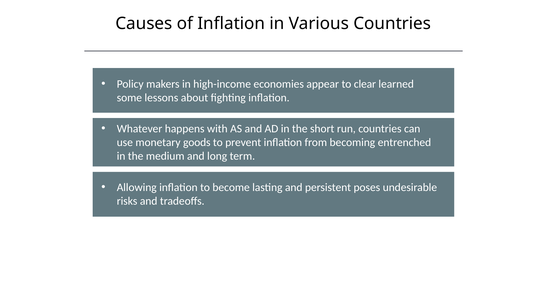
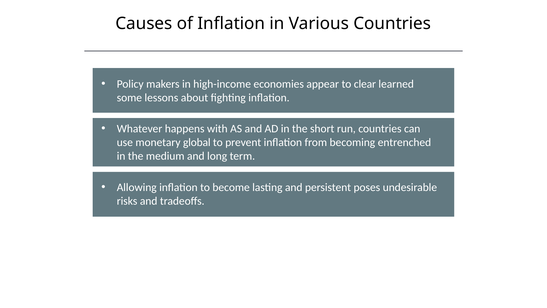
monetary goods: goods -> global
